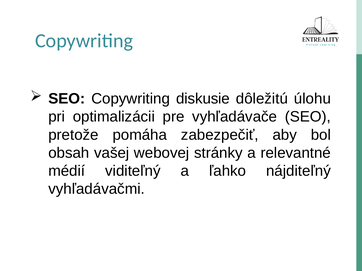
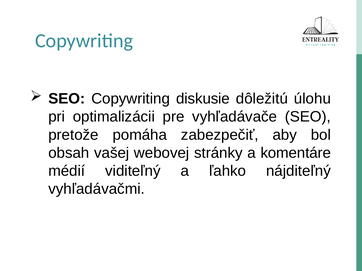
relevantné: relevantné -> komentáre
